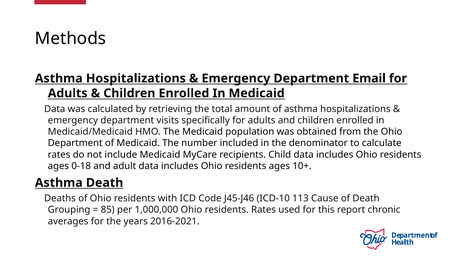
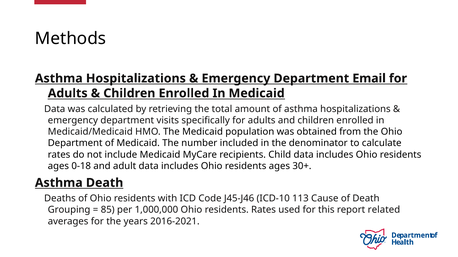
10+: 10+ -> 30+
chronic: chronic -> related
